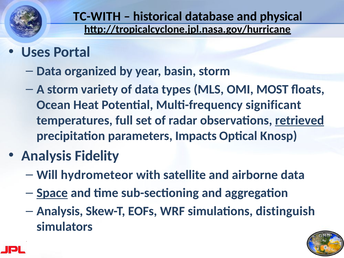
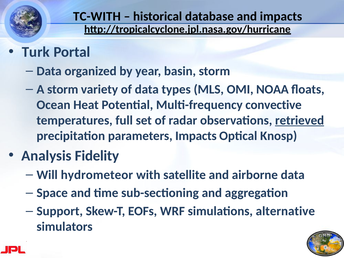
and physical: physical -> impacts
Uses: Uses -> Turk
MOST: MOST -> NOAA
significant: significant -> convective
Space underline: present -> none
Analysis at (60, 211): Analysis -> Support
distinguish: distinguish -> alternative
